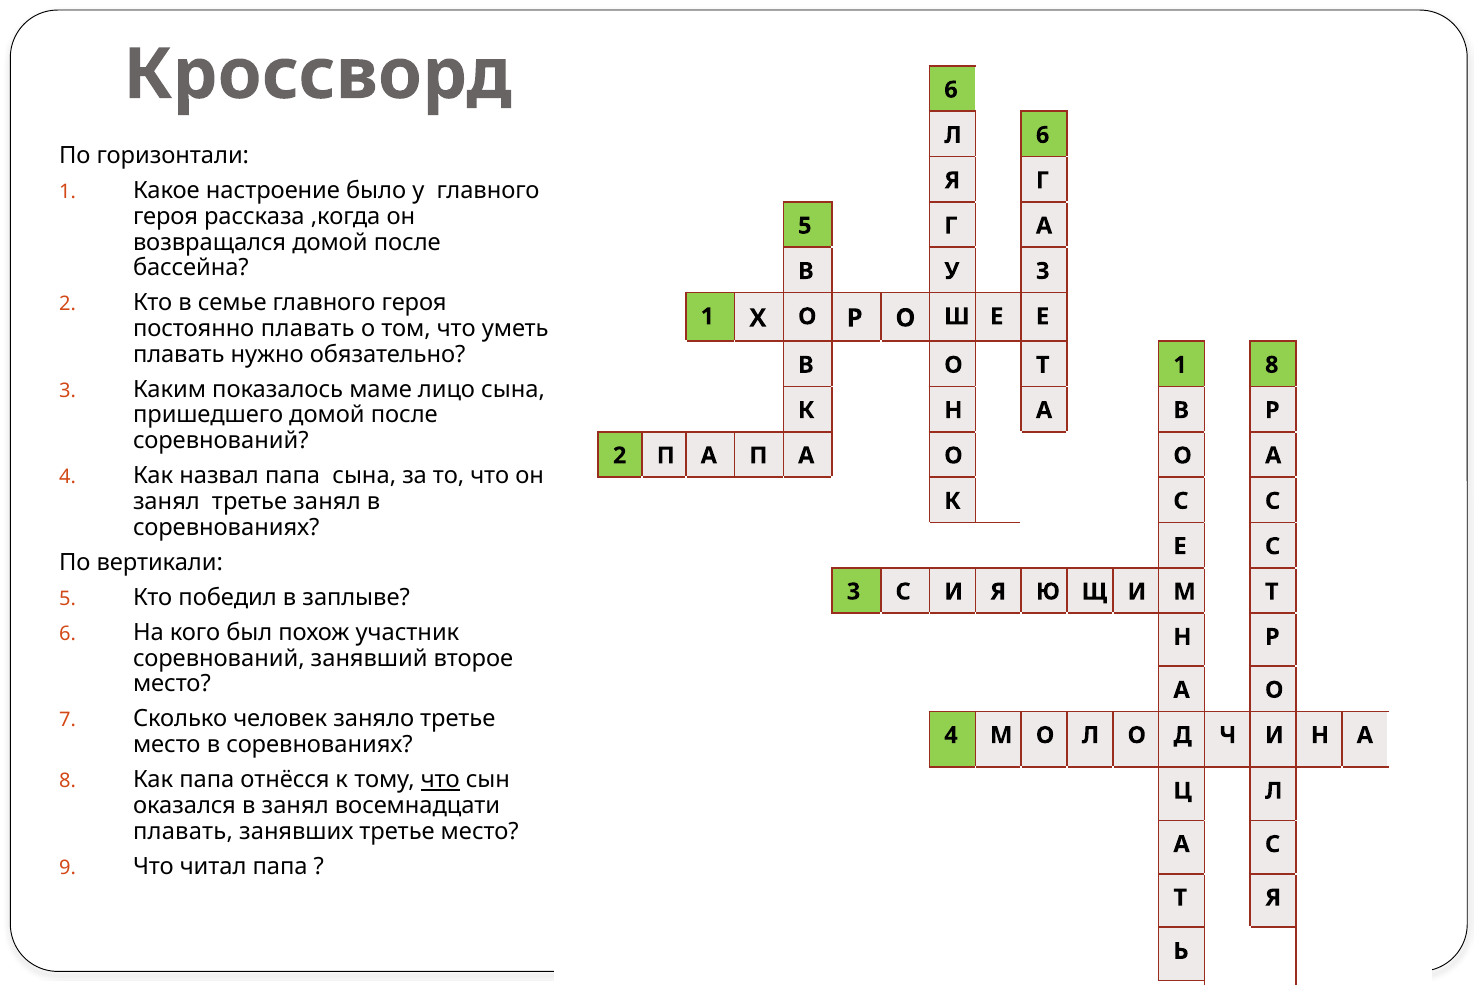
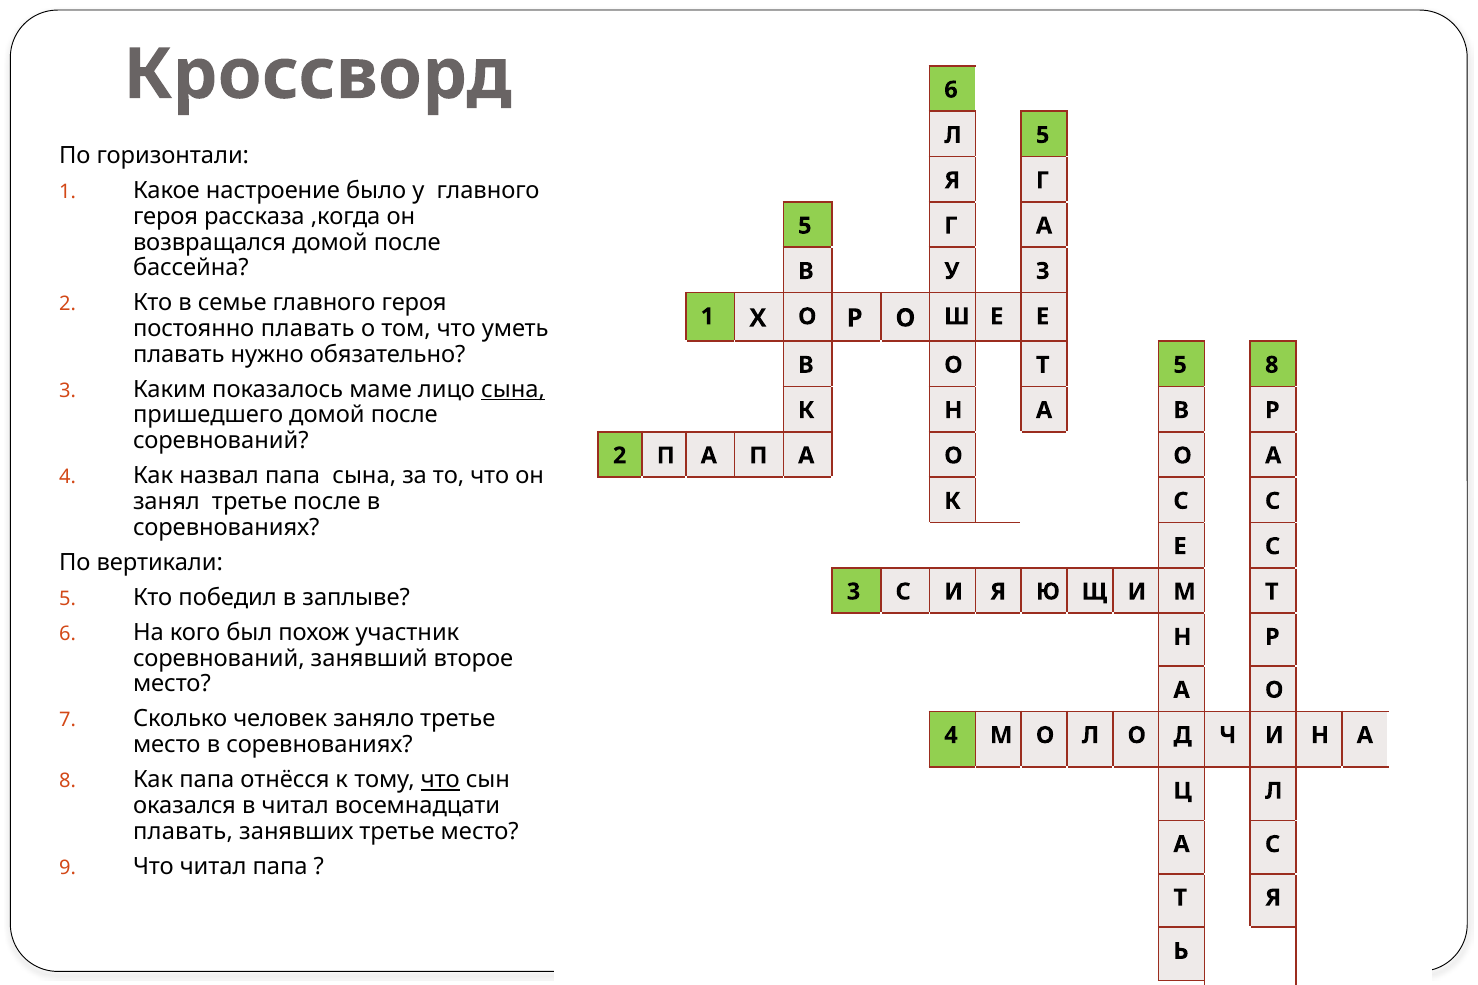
Л 6: 6 -> 5
Т 1: 1 -> 5
сына at (513, 390) underline: none -> present
третье занял: занял -> после
в занял: занял -> читал
